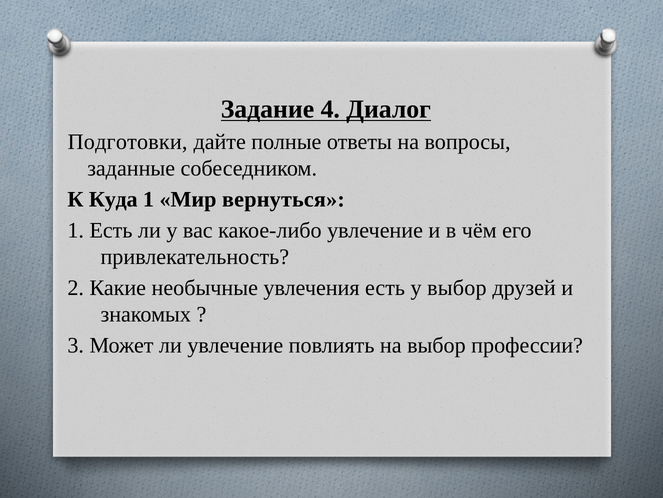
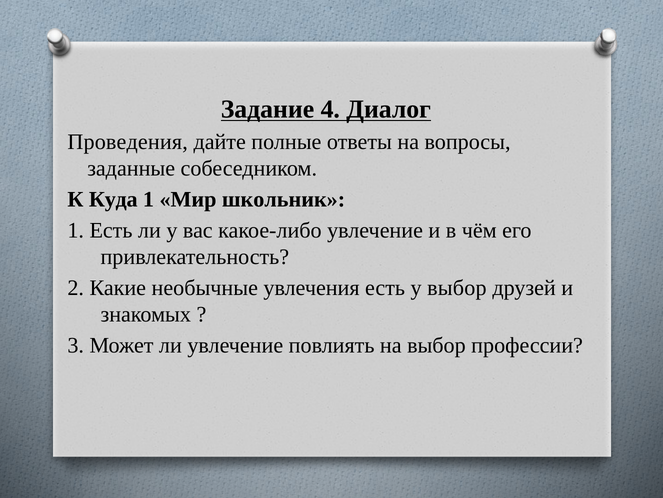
Подготовки: Подготовки -> Проведения
вернуться: вернуться -> школьник
